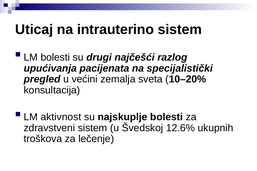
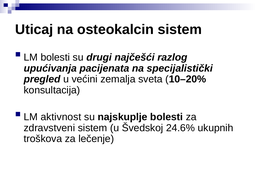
intrauterino: intrauterino -> osteokalcin
12.6%: 12.6% -> 24.6%
